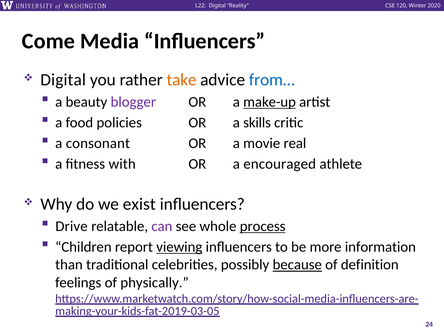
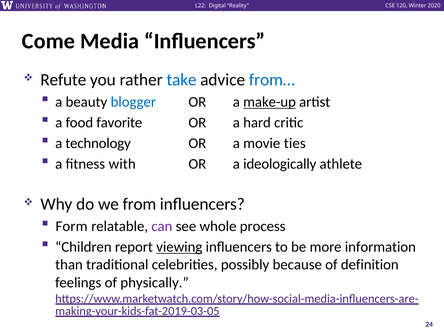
Digital at (63, 80): Digital -> Refute
take colour: orange -> blue
blogger colour: purple -> blue
policies: policies -> favorite
skills: skills -> hard
consonant: consonant -> technology
real: real -> ties
encouraged: encouraged -> ideologically
exist: exist -> from
Drive: Drive -> Form
process underline: present -> none
because underline: present -> none
